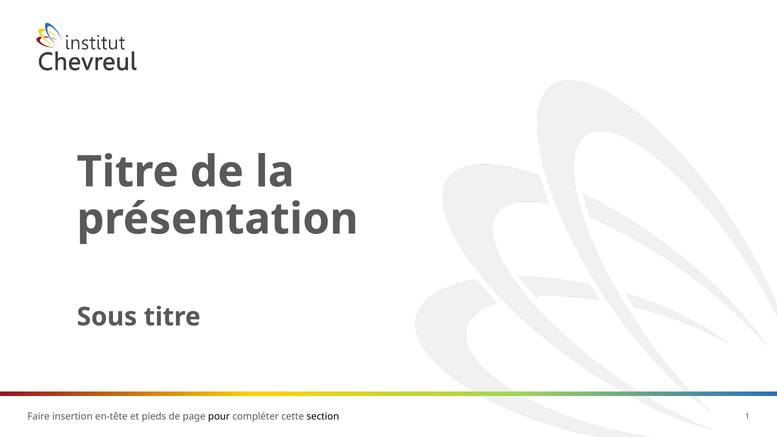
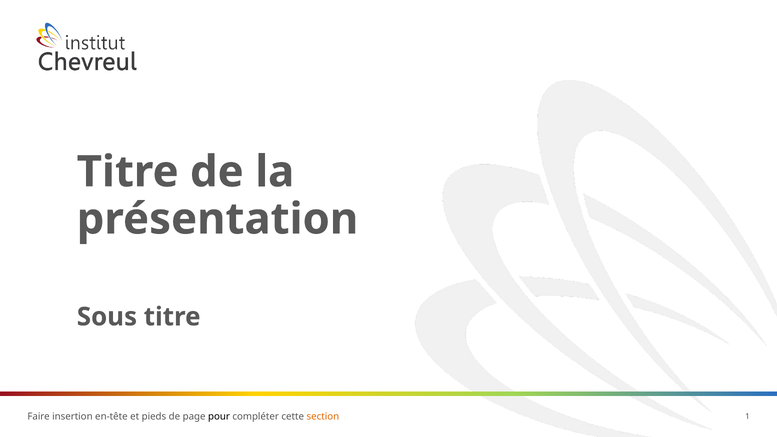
section colour: black -> orange
